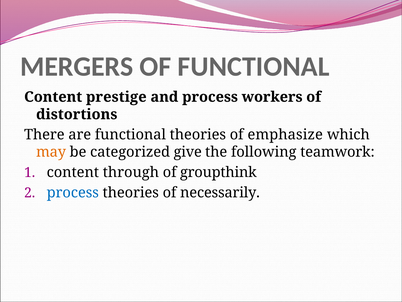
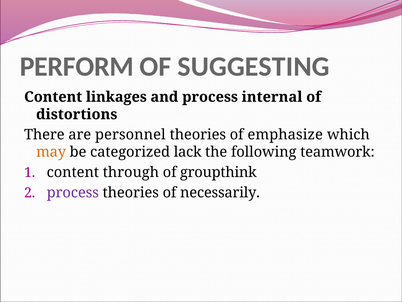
MERGERS: MERGERS -> PERFORM
OF FUNCTIONAL: FUNCTIONAL -> SUGGESTING
prestige: prestige -> linkages
workers: workers -> internal
are functional: functional -> personnel
give: give -> lack
process at (73, 193) colour: blue -> purple
